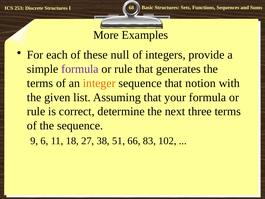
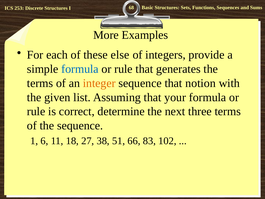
null: null -> else
formula at (80, 69) colour: purple -> blue
9: 9 -> 1
